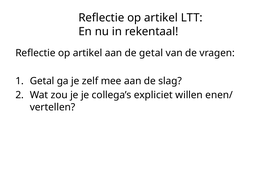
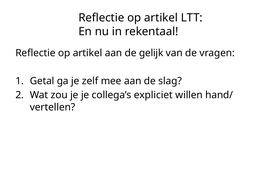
de getal: getal -> gelijk
enen/: enen/ -> hand/
